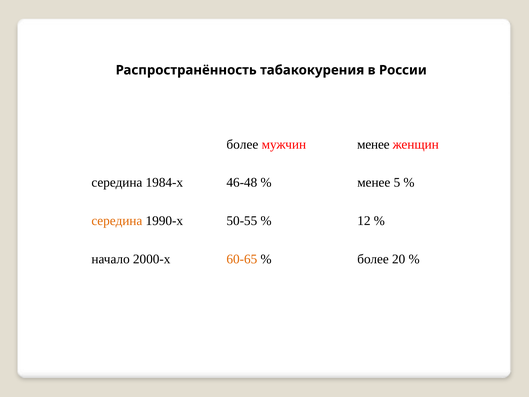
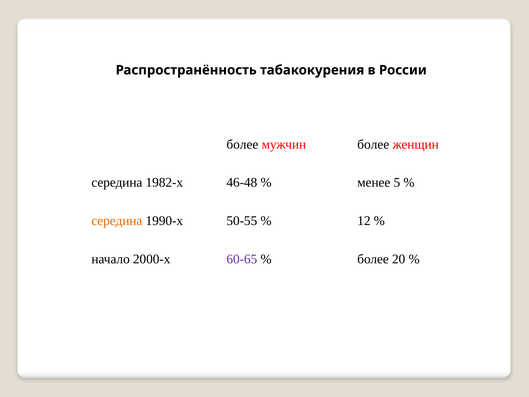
мужчин менее: менее -> более
1984-х: 1984-х -> 1982-х
60-65 colour: orange -> purple
